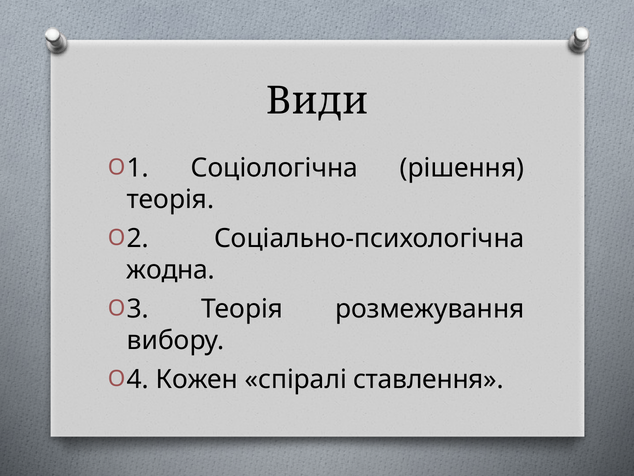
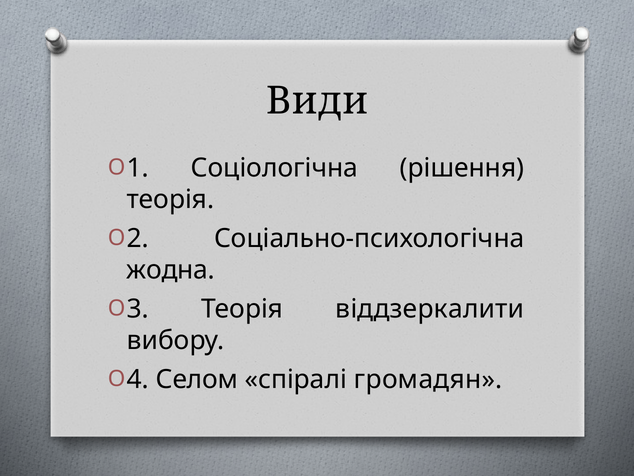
розмежування: розмежування -> віддзеркалити
Кожен: Кожен -> Селом
ставлення: ставлення -> громадян
